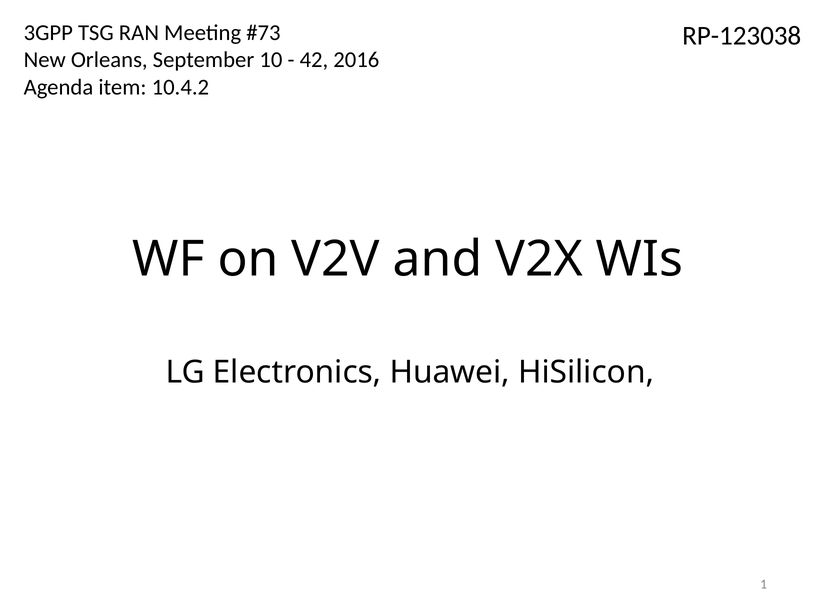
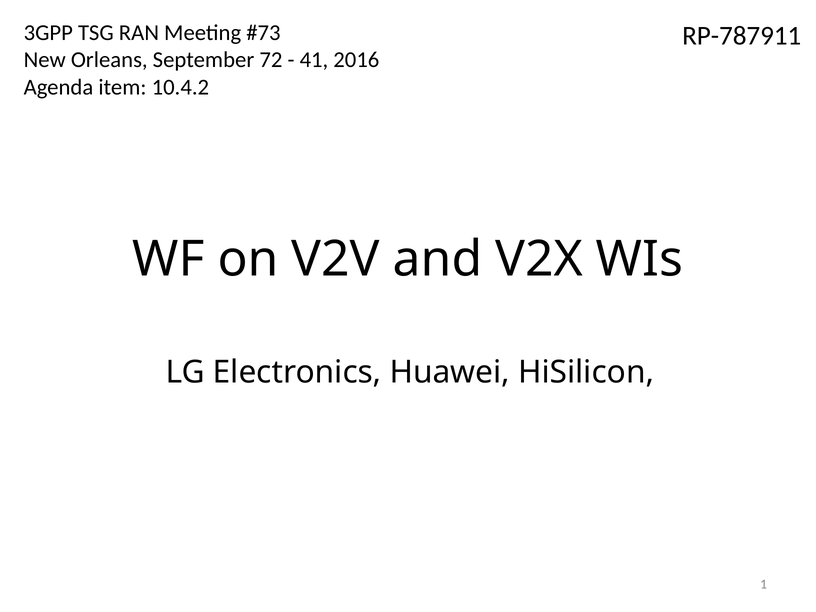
RP-123038: RP-123038 -> RP-787911
10: 10 -> 72
42: 42 -> 41
